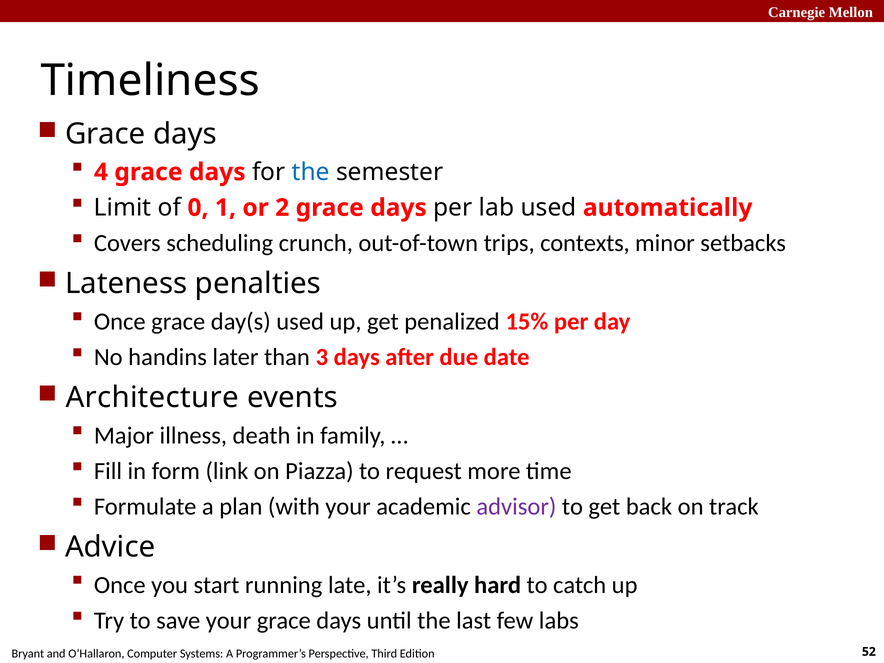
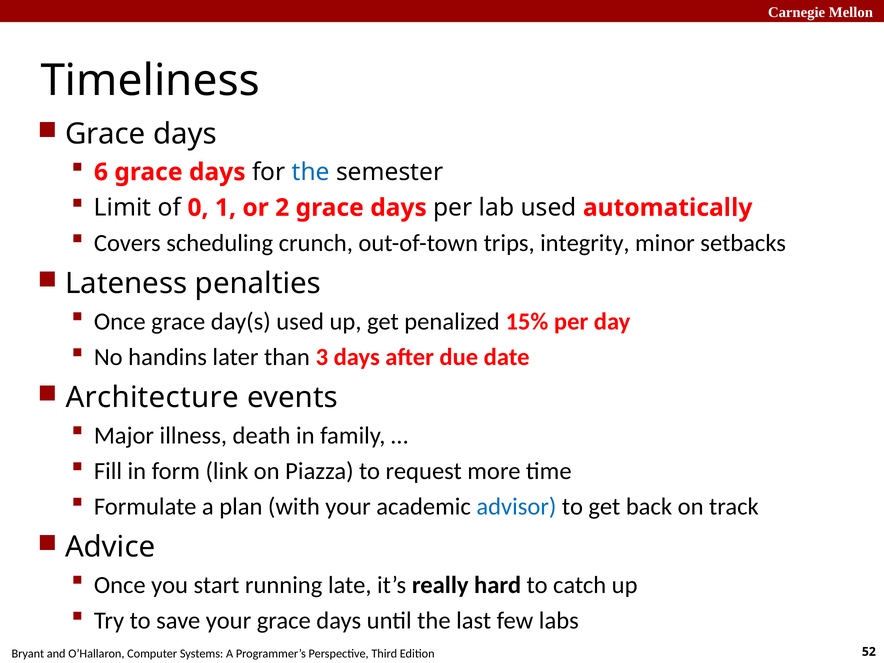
4: 4 -> 6
contexts: contexts -> integrity
advisor colour: purple -> blue
